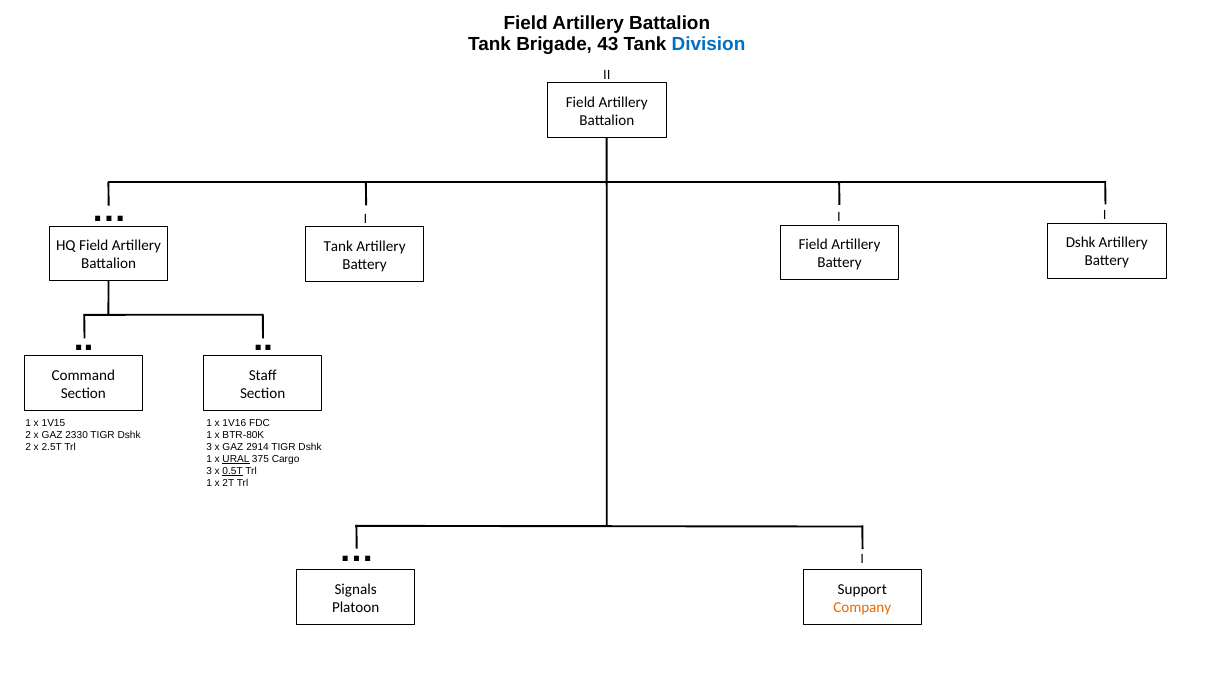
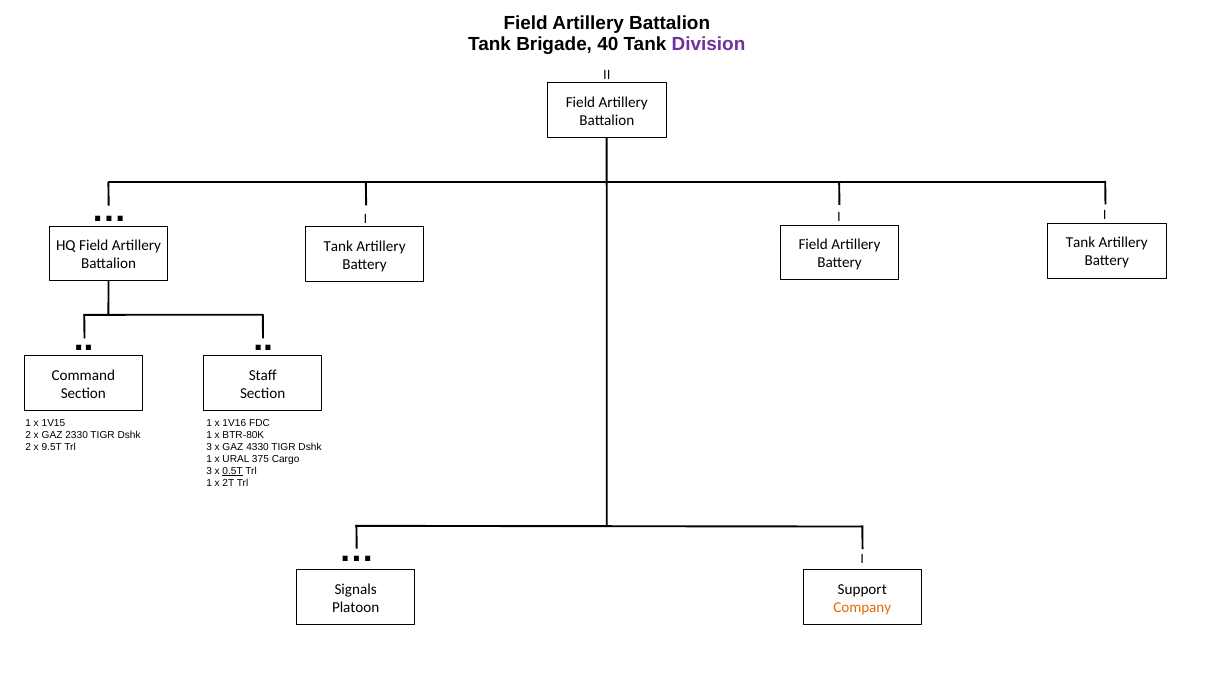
43: 43 -> 40
Division colour: blue -> purple
Dshk at (1081, 243): Dshk -> Tank
2.5T: 2.5T -> 9.5T
2914: 2914 -> 4330
URAL underline: present -> none
